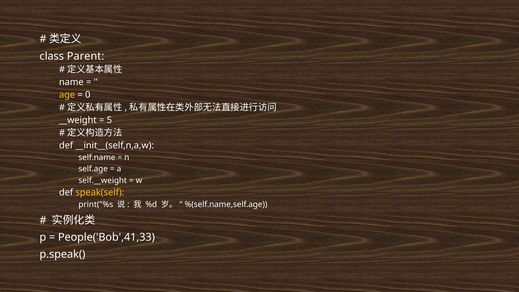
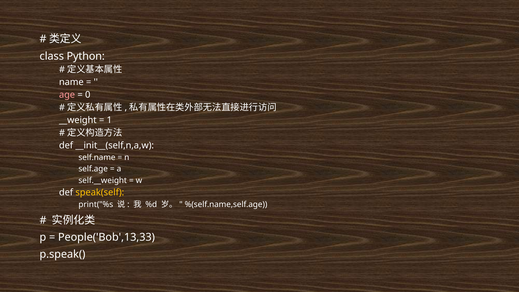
Parent: Parent -> Python
age colour: yellow -> pink
5: 5 -> 1
People('Bob',41,33: People('Bob',41,33 -> People('Bob',13,33
